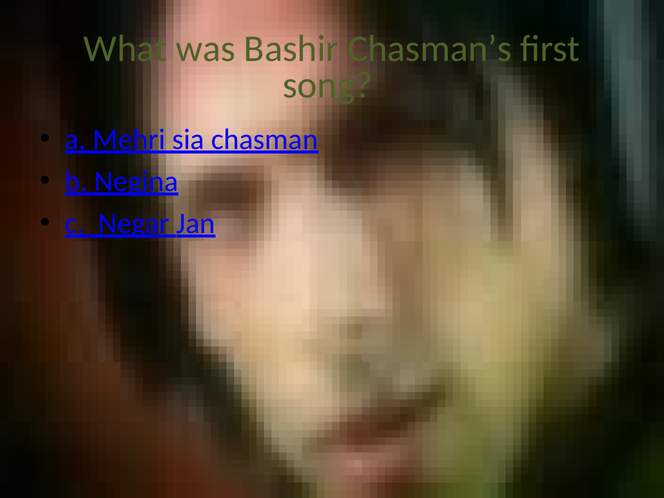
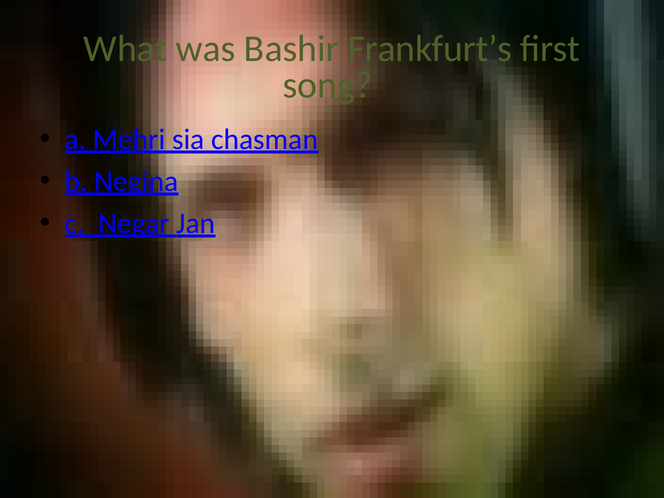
Chasman’s: Chasman’s -> Frankfurt’s
